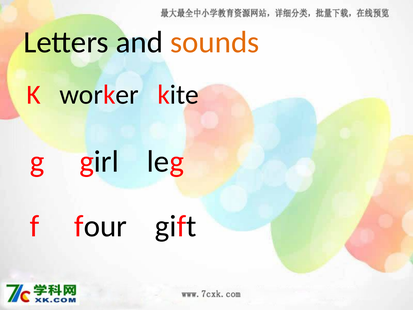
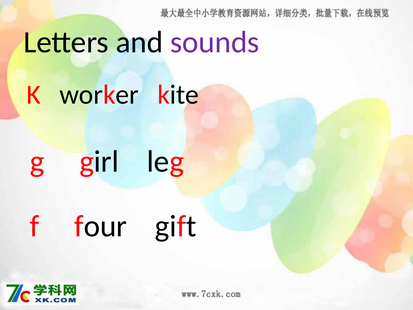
sounds colour: orange -> purple
